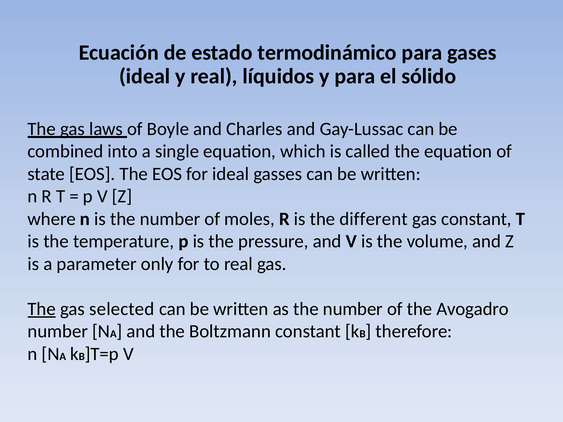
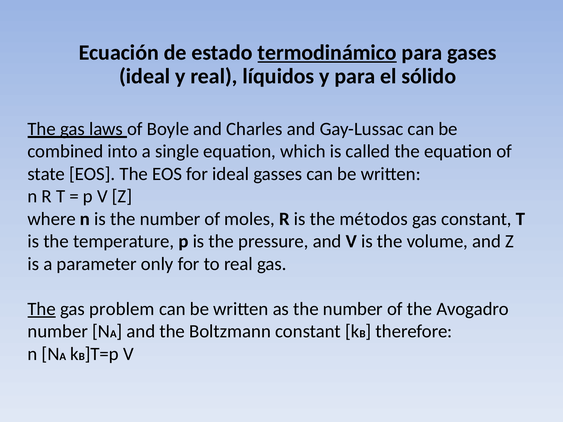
termodinámico underline: none -> present
different: different -> métodos
selected: selected -> problem
